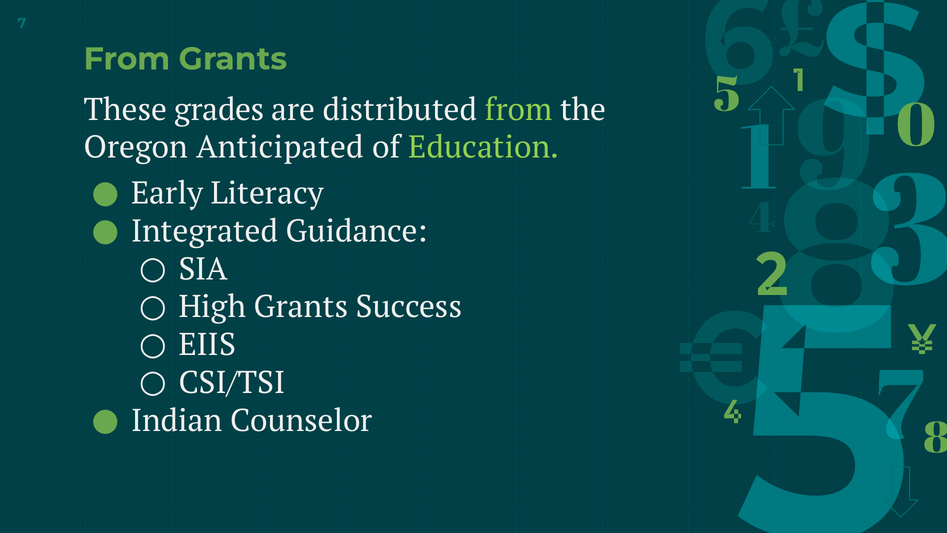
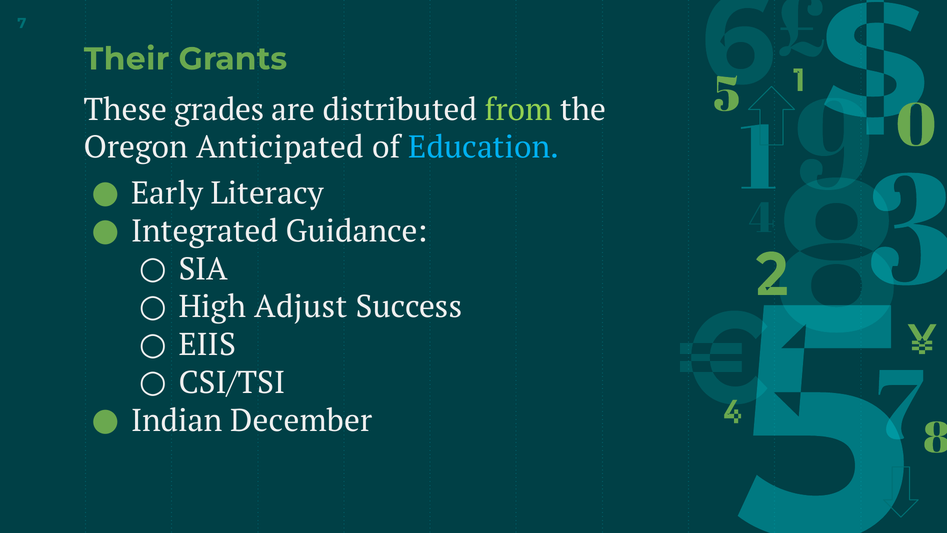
From at (127, 59): From -> Their
Education colour: light green -> light blue
High Grants: Grants -> Adjust
Counselor: Counselor -> December
